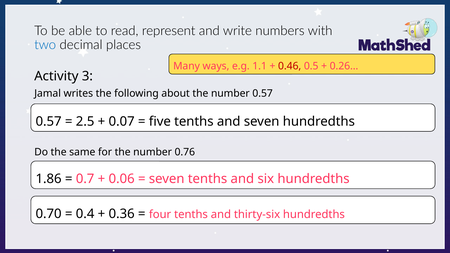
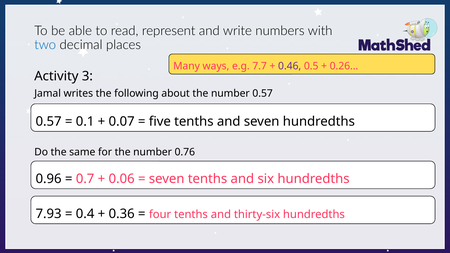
1.1: 1.1 -> 7.7
0.46 colour: red -> purple
2.5: 2.5 -> 0.1
1.86: 1.86 -> 0.96
0.70: 0.70 -> 7.93
